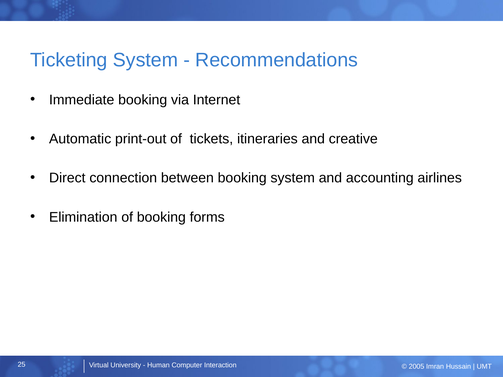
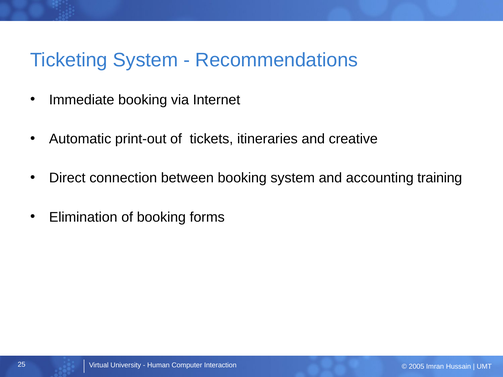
airlines: airlines -> training
